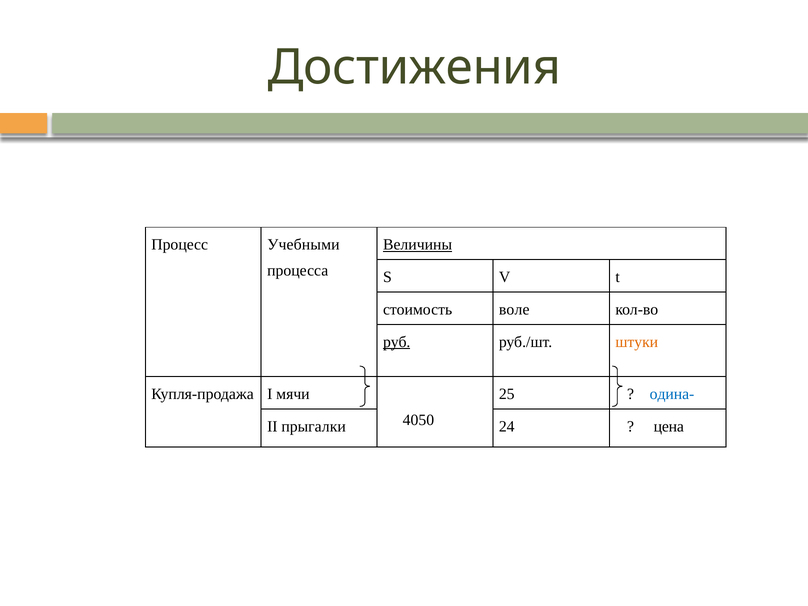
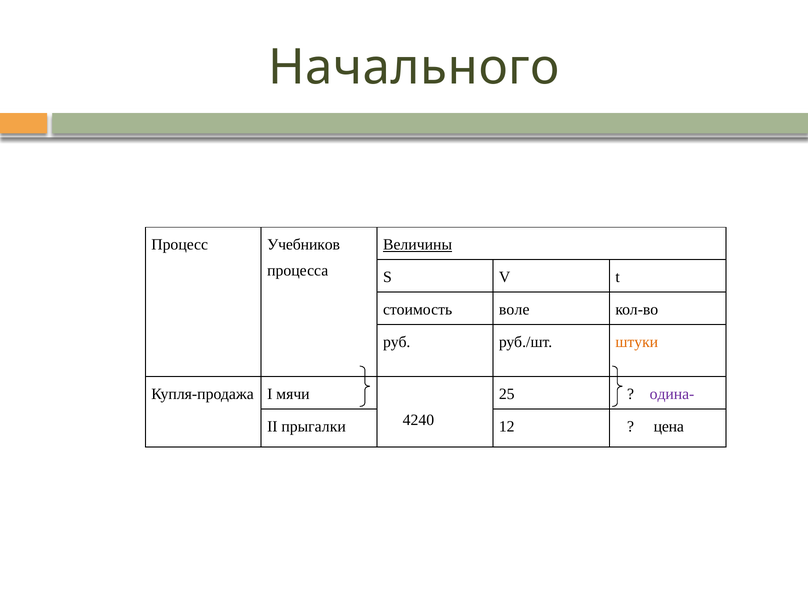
Достижения: Достижения -> Начального
Учебными: Учебными -> Учебников
руб underline: present -> none
одина- colour: blue -> purple
4050: 4050 -> 4240
24: 24 -> 12
